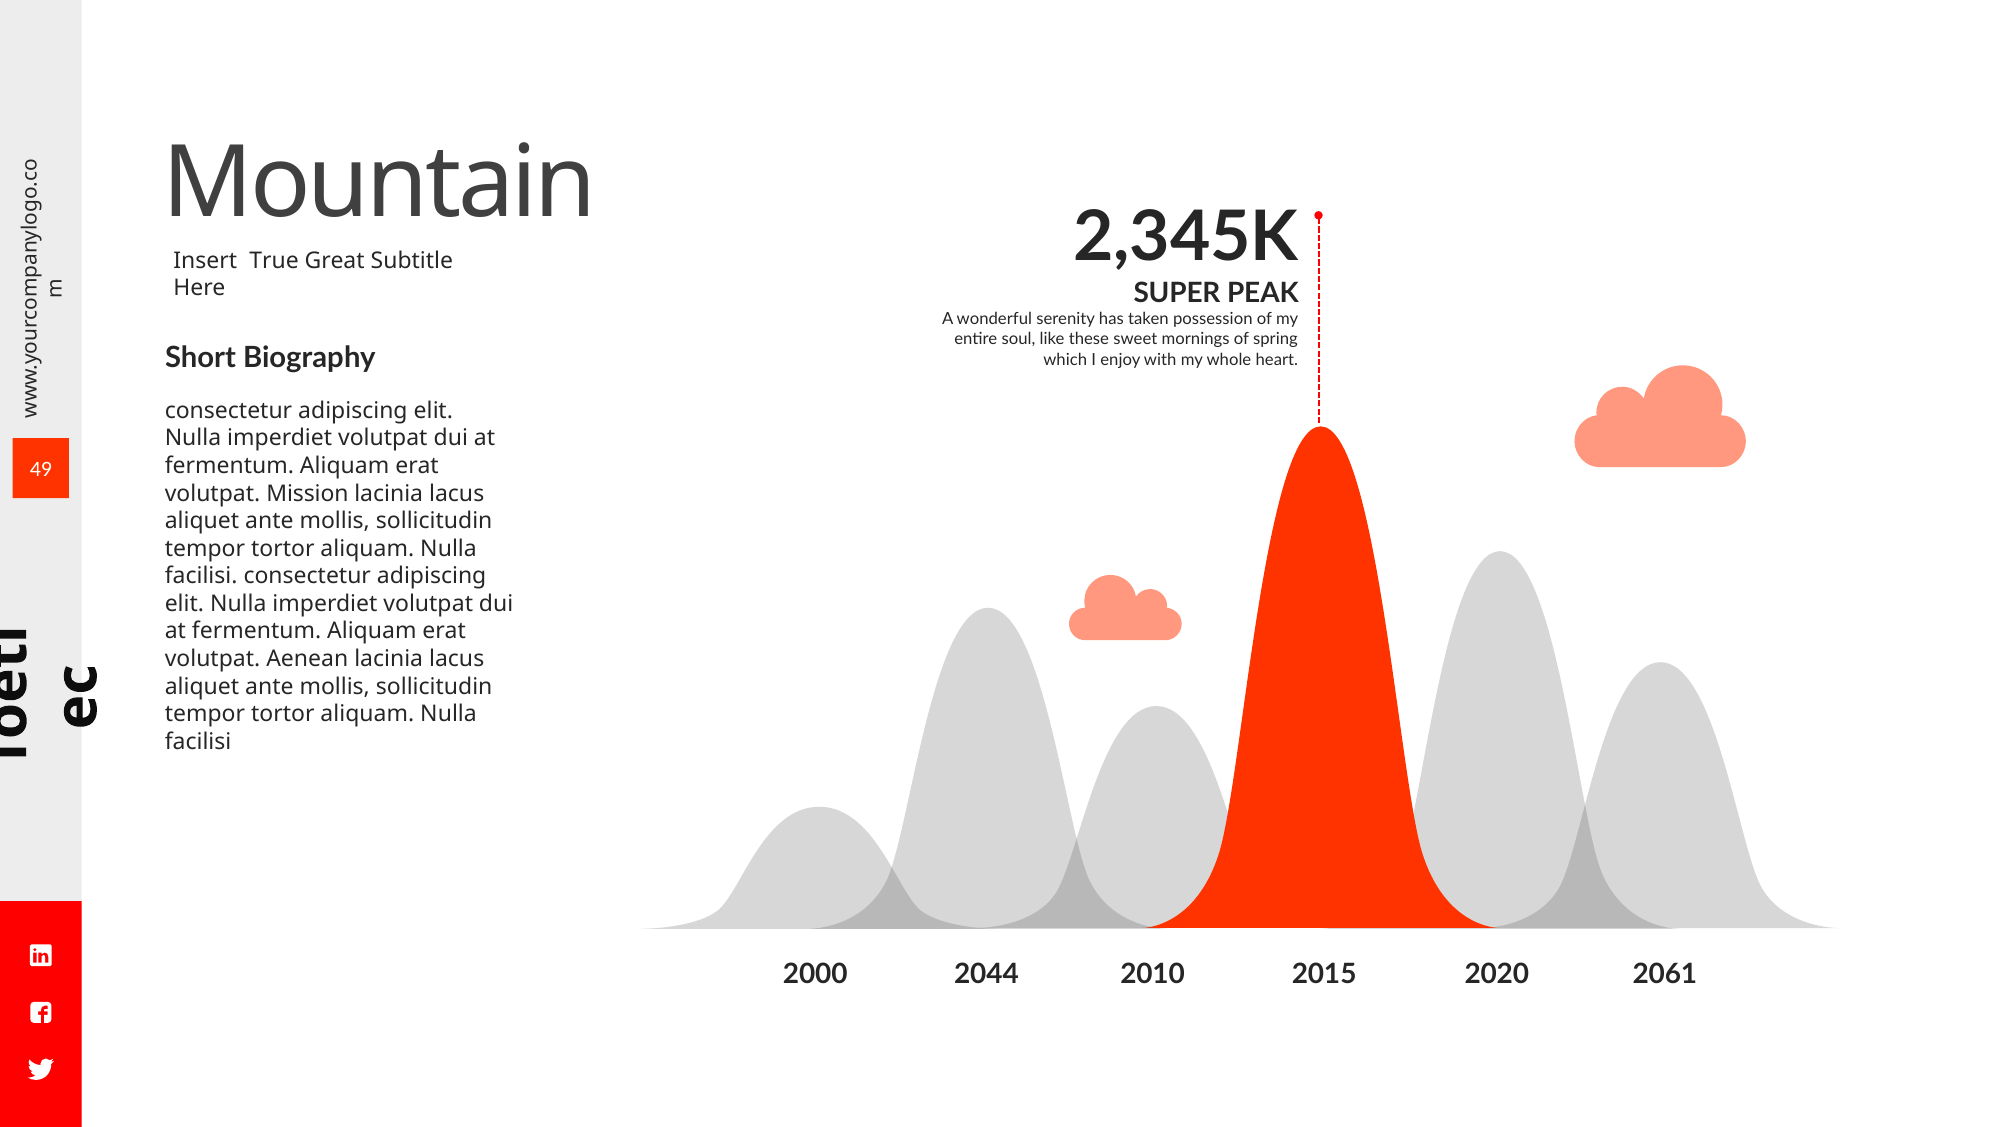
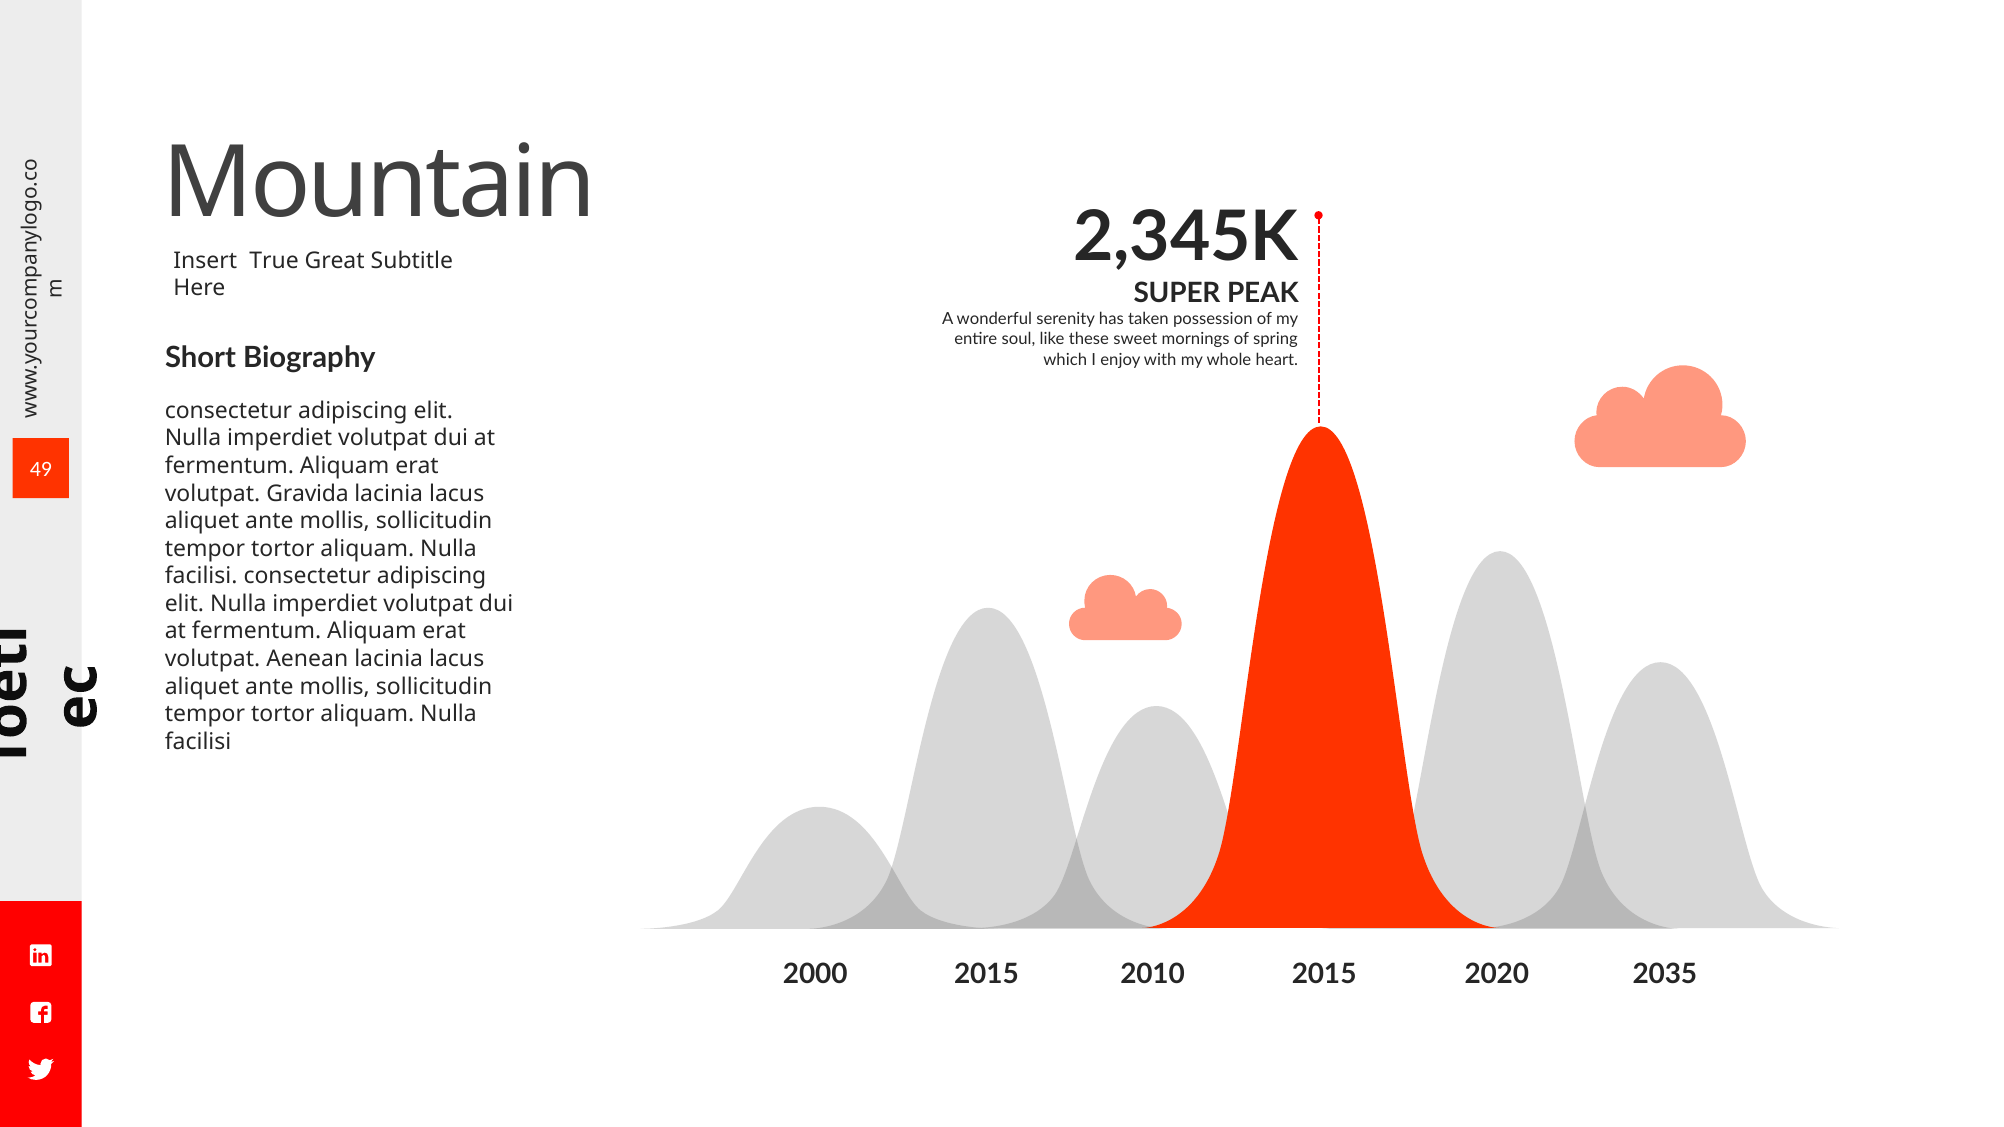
Mission: Mission -> Gravida
2000 2044: 2044 -> 2015
2061: 2061 -> 2035
